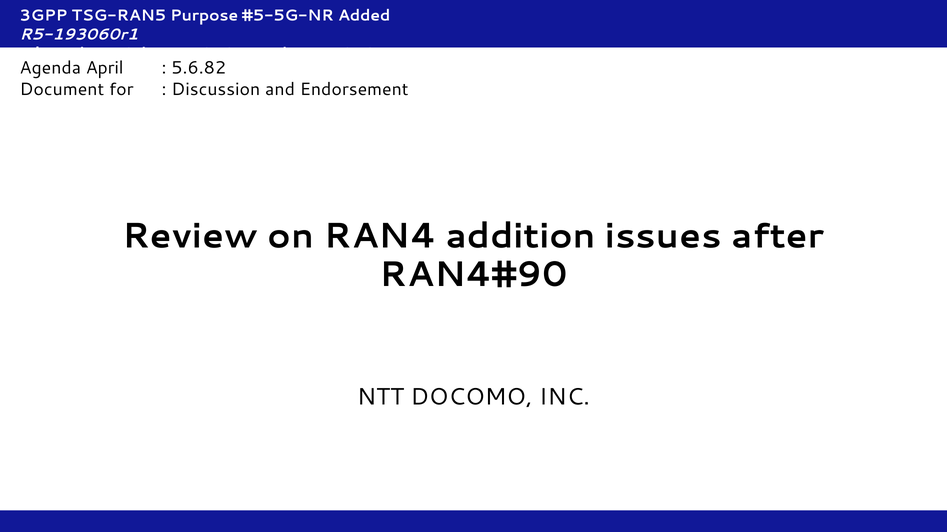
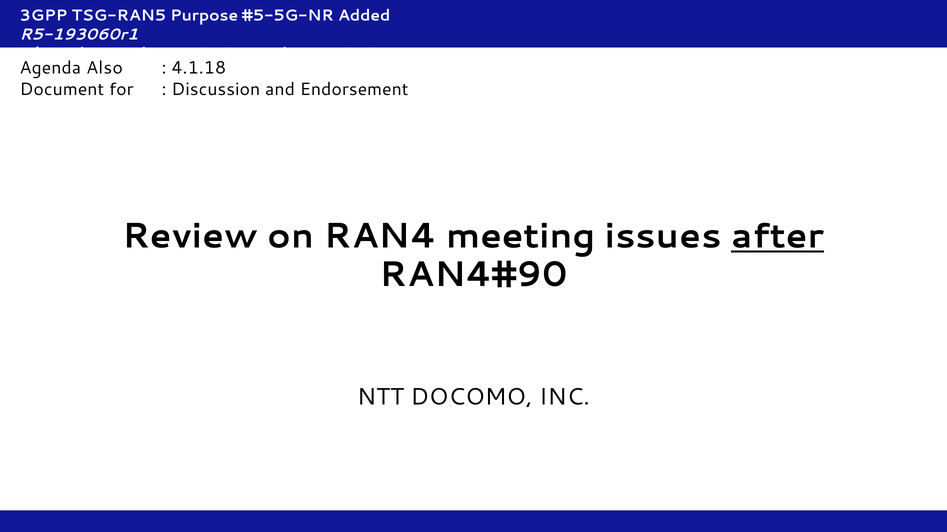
April: April -> Also
5.6.82: 5.6.82 -> 4.1.18
addition: addition -> meeting
after underline: none -> present
